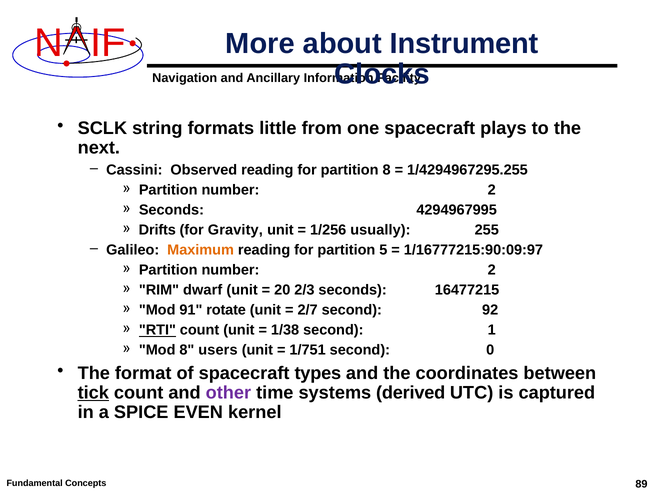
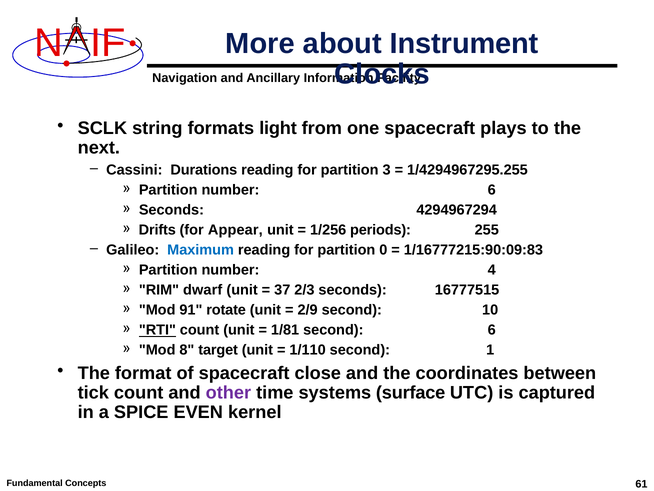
little: little -> light
Observed: Observed -> Durations
partition 8: 8 -> 3
2 at (492, 190): 2 -> 6
4294967995: 4294967995 -> 4294967294
Gravity: Gravity -> Appear
usually: usually -> periods
Maximum colour: orange -> blue
5: 5 -> 0
1/16777215:90:09:97: 1/16777215:90:09:97 -> 1/16777215:90:09:83
2 at (492, 270): 2 -> 4
20: 20 -> 37
16477215: 16477215 -> 16777515
2/7: 2/7 -> 2/9
92: 92 -> 10
1/38: 1/38 -> 1/81
second 1: 1 -> 6
users: users -> target
1/751: 1/751 -> 1/110
0: 0 -> 1
types: types -> close
tick underline: present -> none
derived: derived -> surface
89: 89 -> 61
